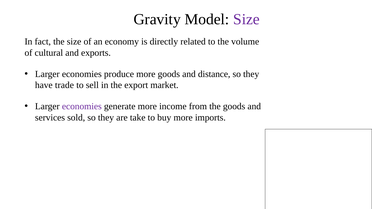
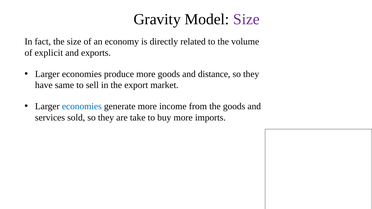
cultural: cultural -> explicit
trade: trade -> same
economies at (82, 107) colour: purple -> blue
